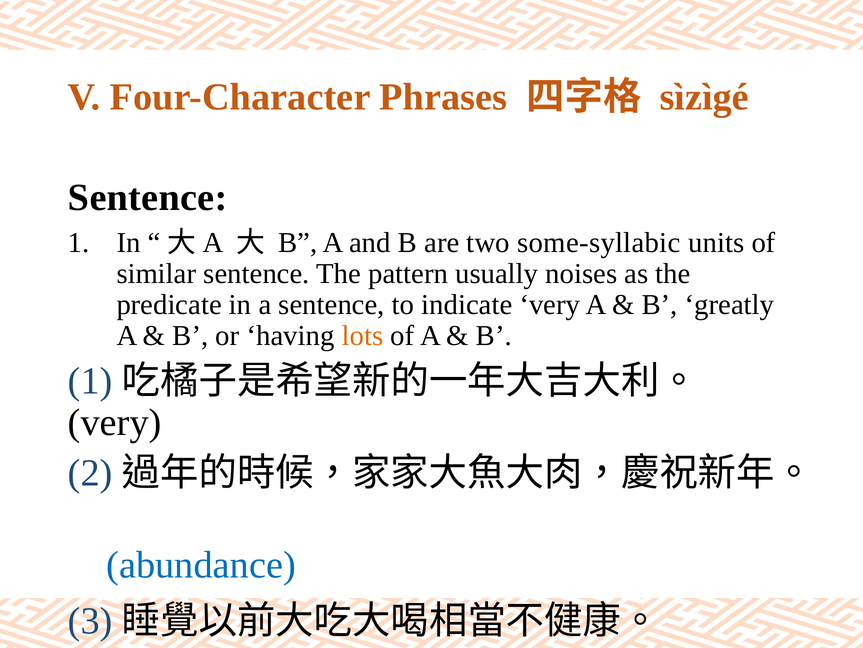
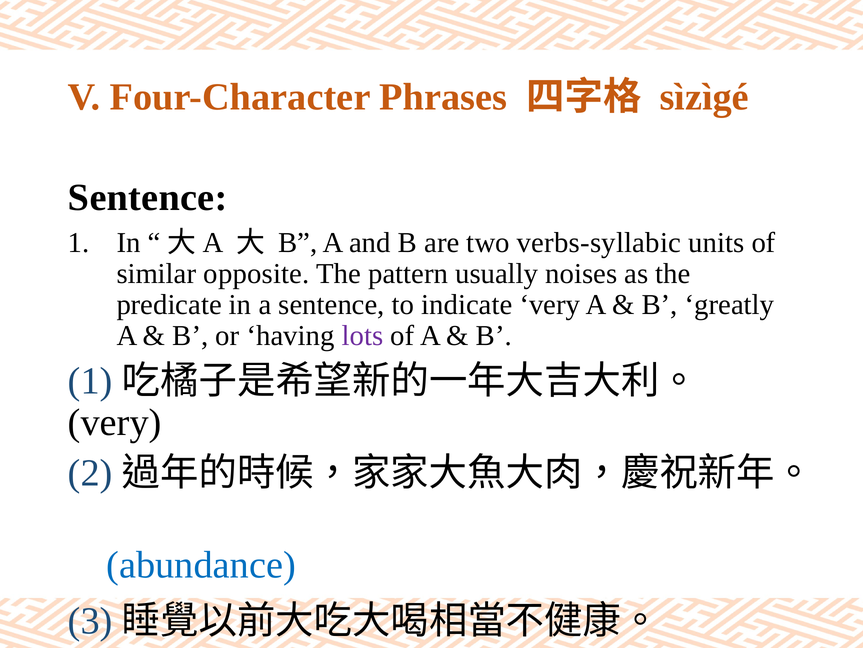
some-syllabic: some-syllabic -> verbs-syllabic
similar sentence: sentence -> opposite
lots colour: orange -> purple
